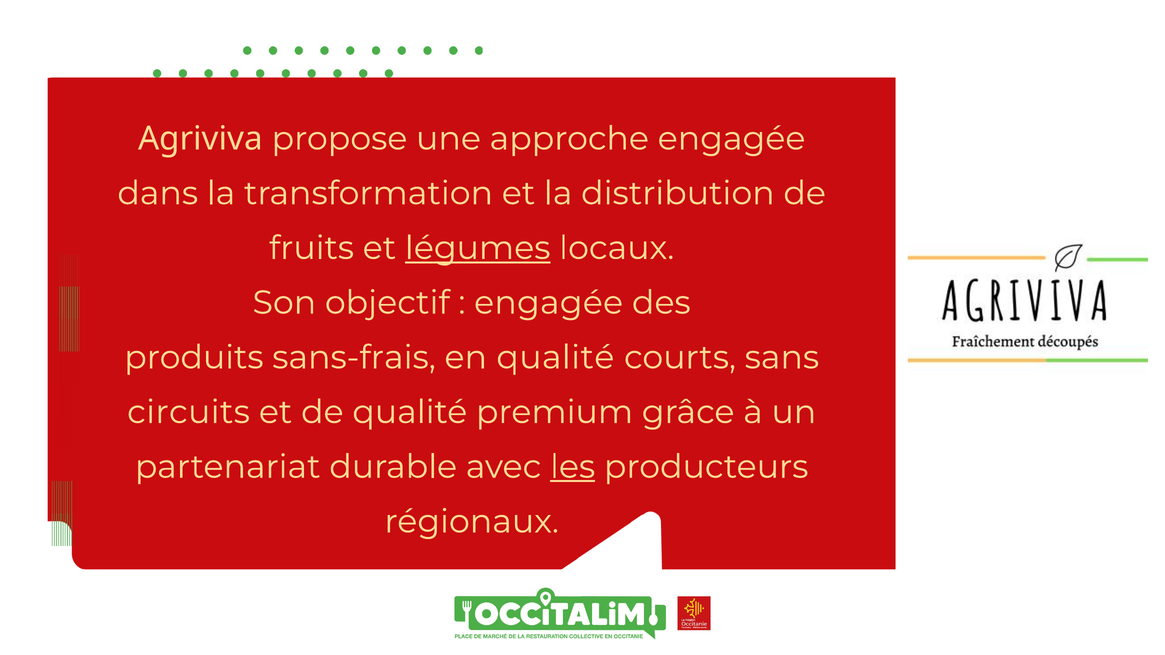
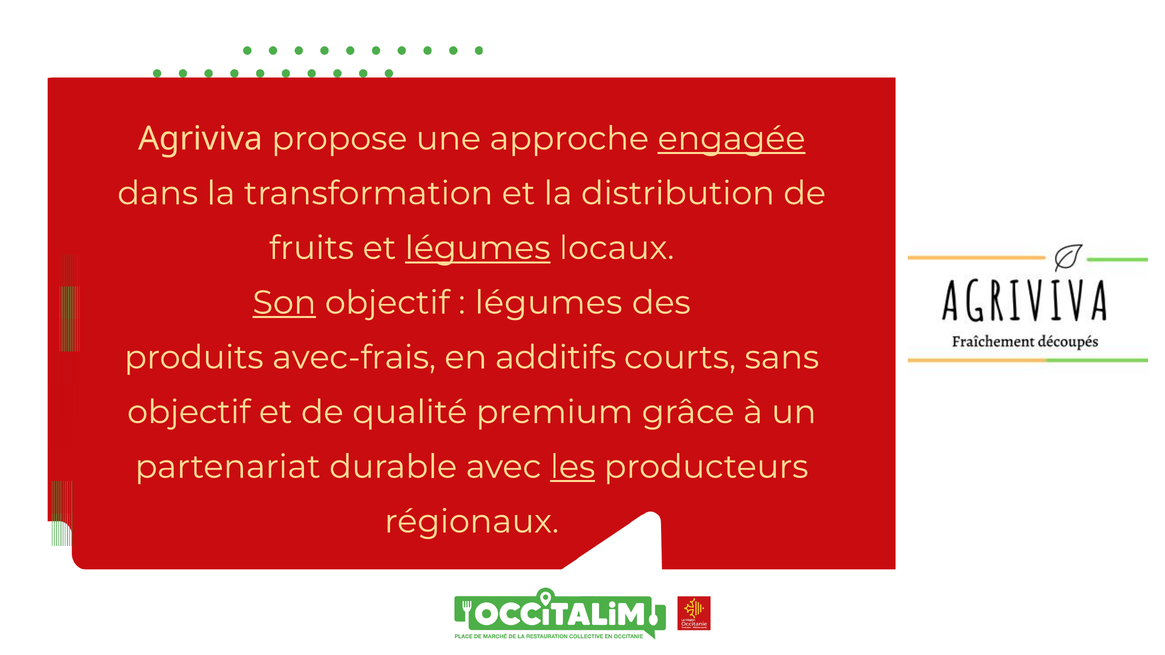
engagée at (732, 139) underline: none -> present
Son underline: none -> present
engagée at (549, 303): engagée -> légumes
sans-frais: sans-frais -> avec-frais
en qualité: qualité -> additifs
circuits at (189, 412): circuits -> objectif
